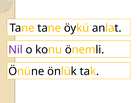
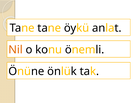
Nil colour: purple -> orange
